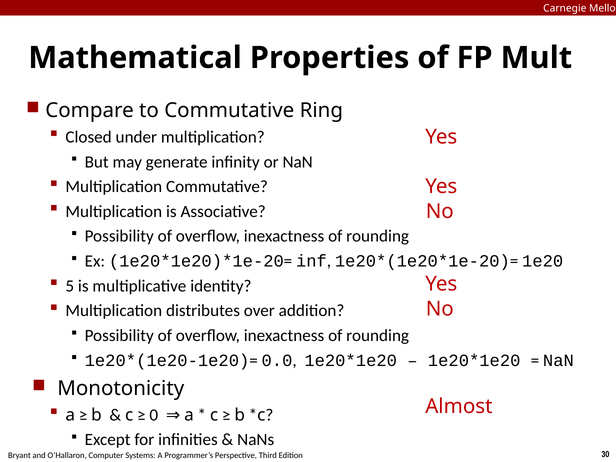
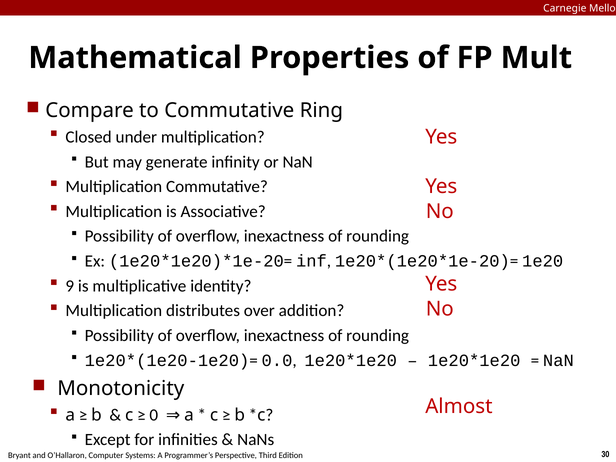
5: 5 -> 9
